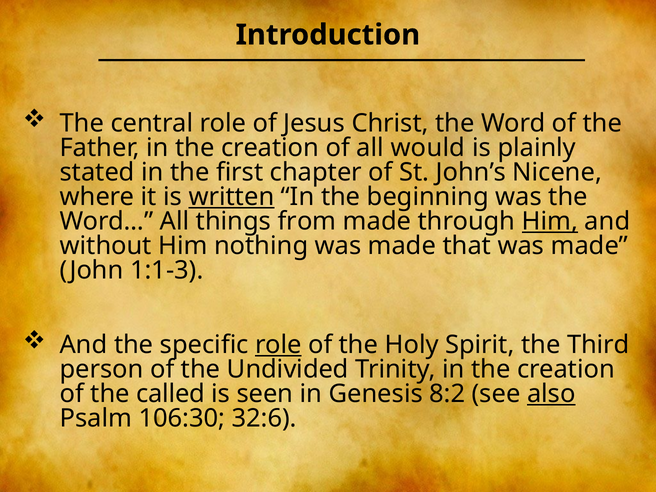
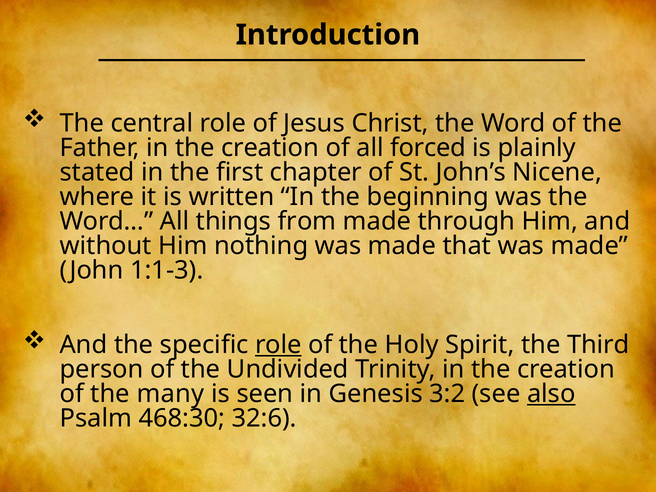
would: would -> forced
written underline: present -> none
Him at (550, 221) underline: present -> none
called: called -> many
8:2: 8:2 -> 3:2
106:30: 106:30 -> 468:30
